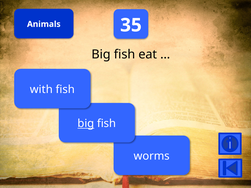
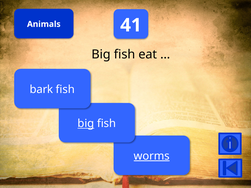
35: 35 -> 41
with: with -> bark
worms underline: none -> present
